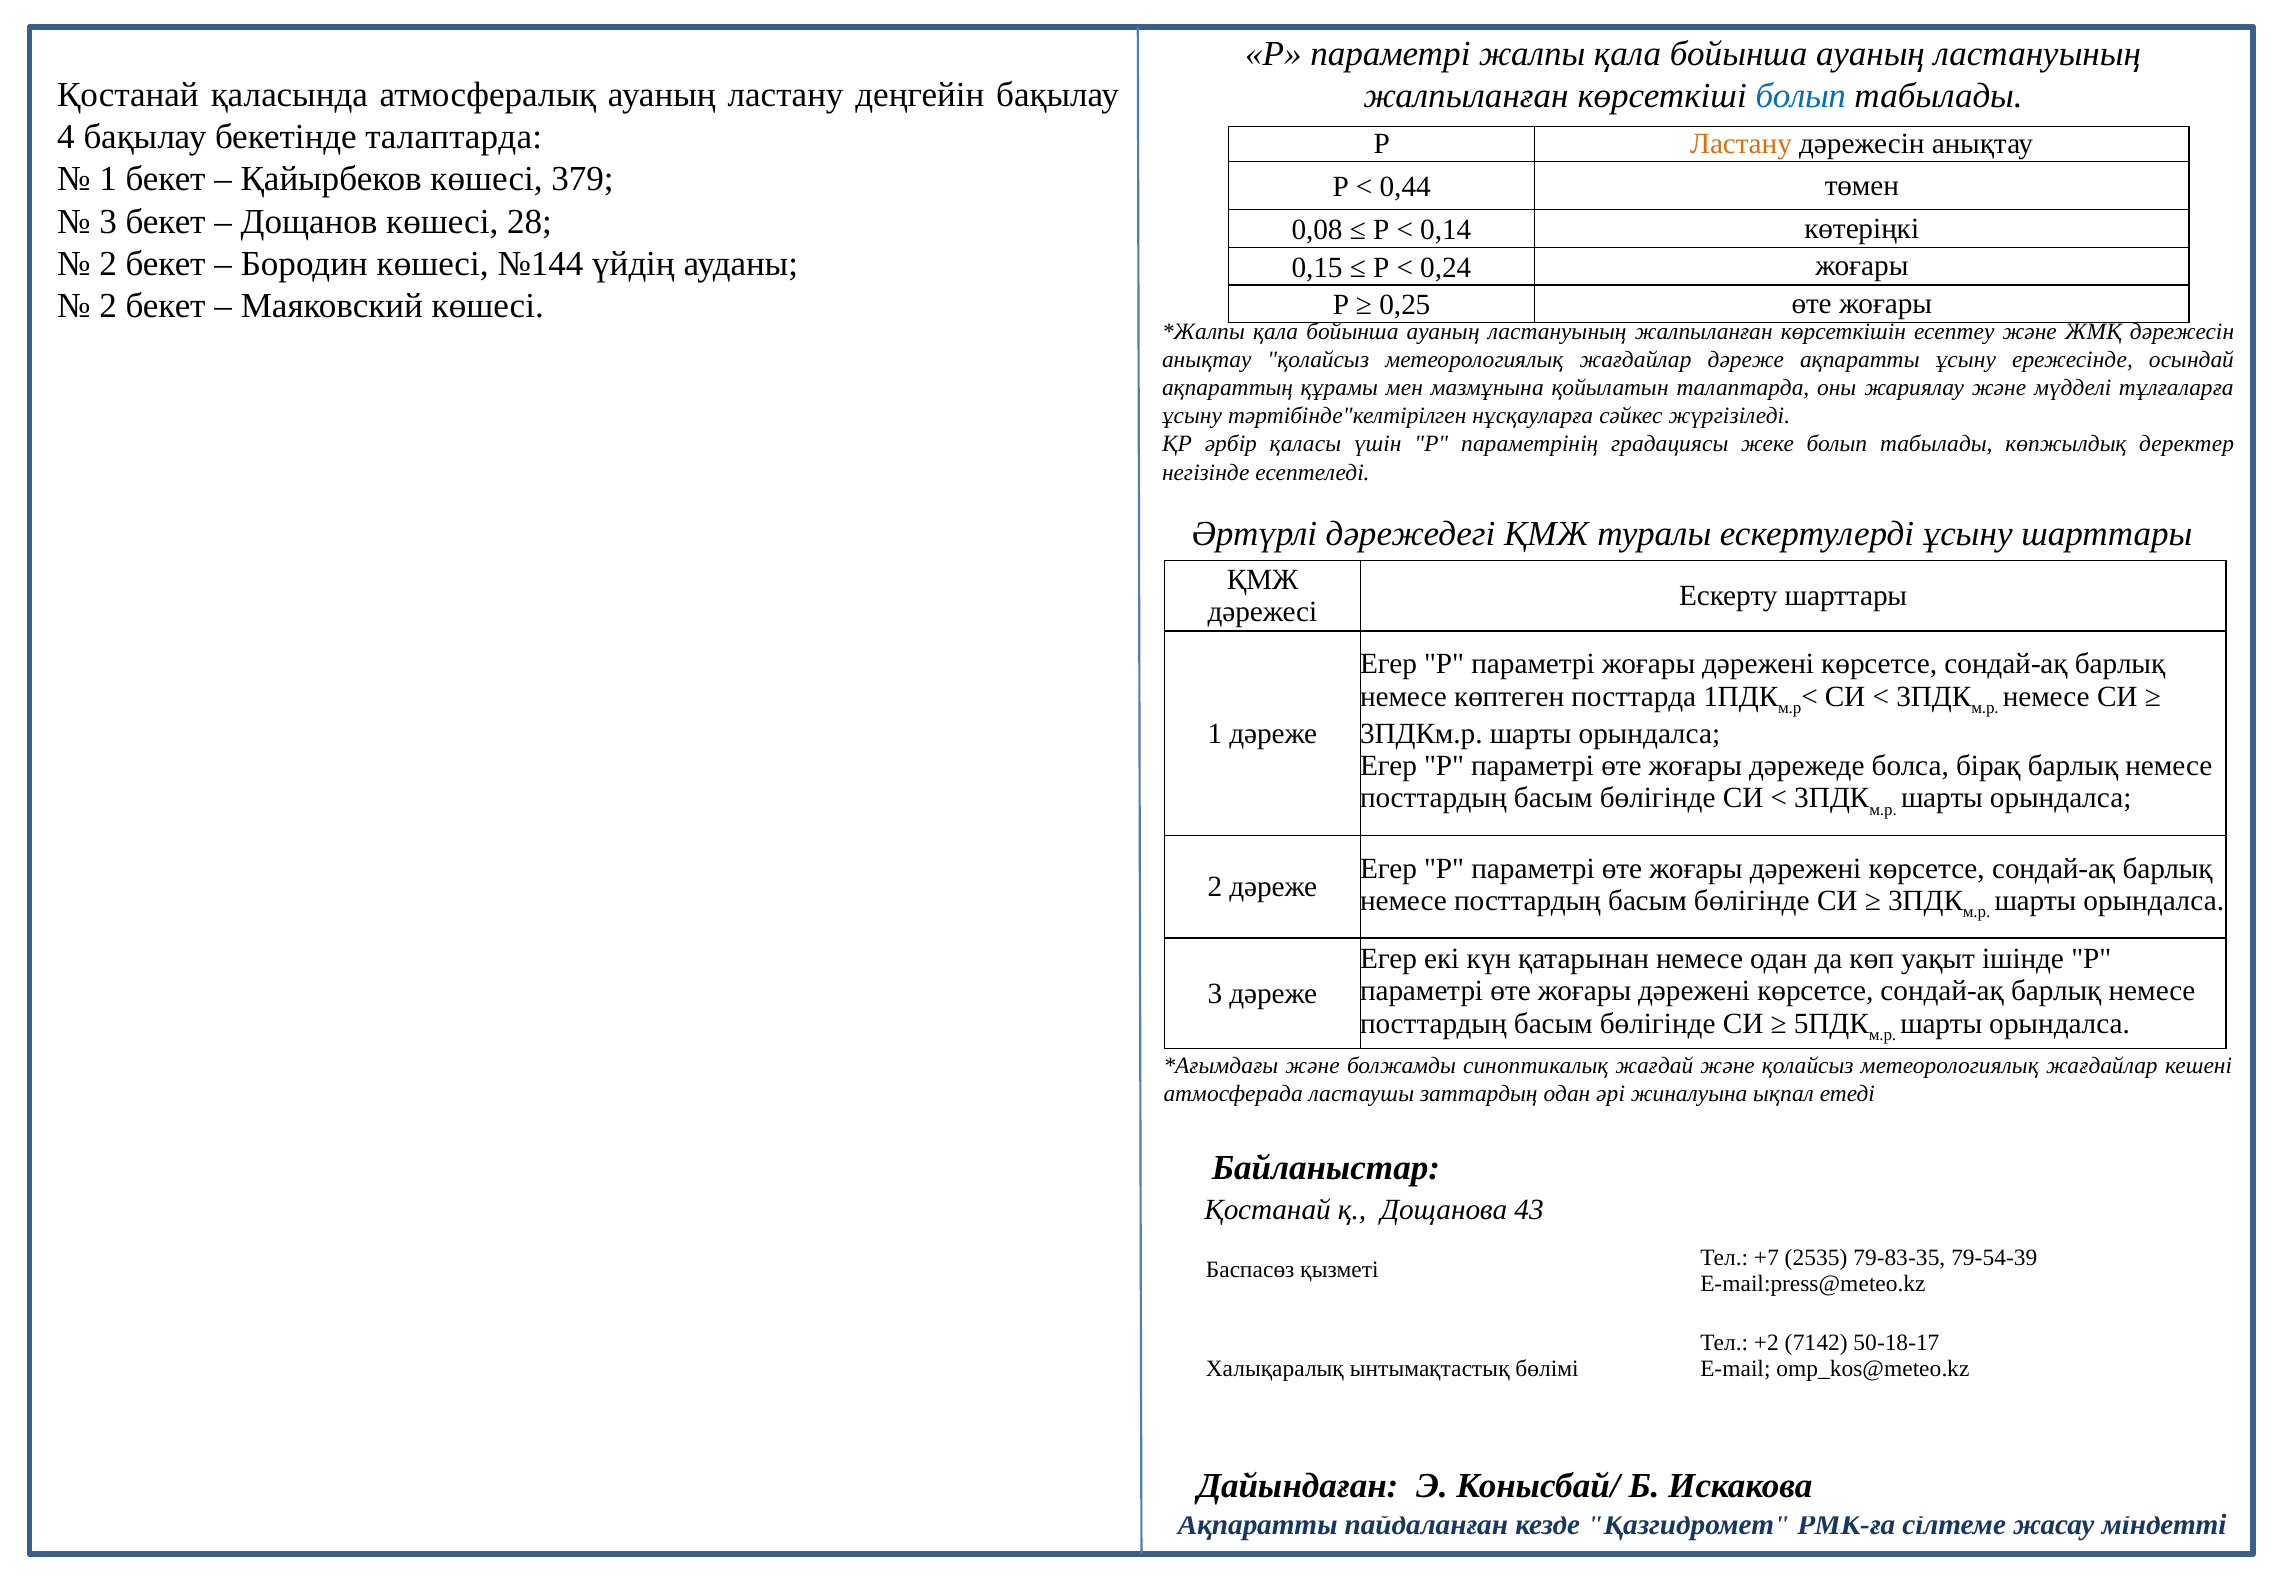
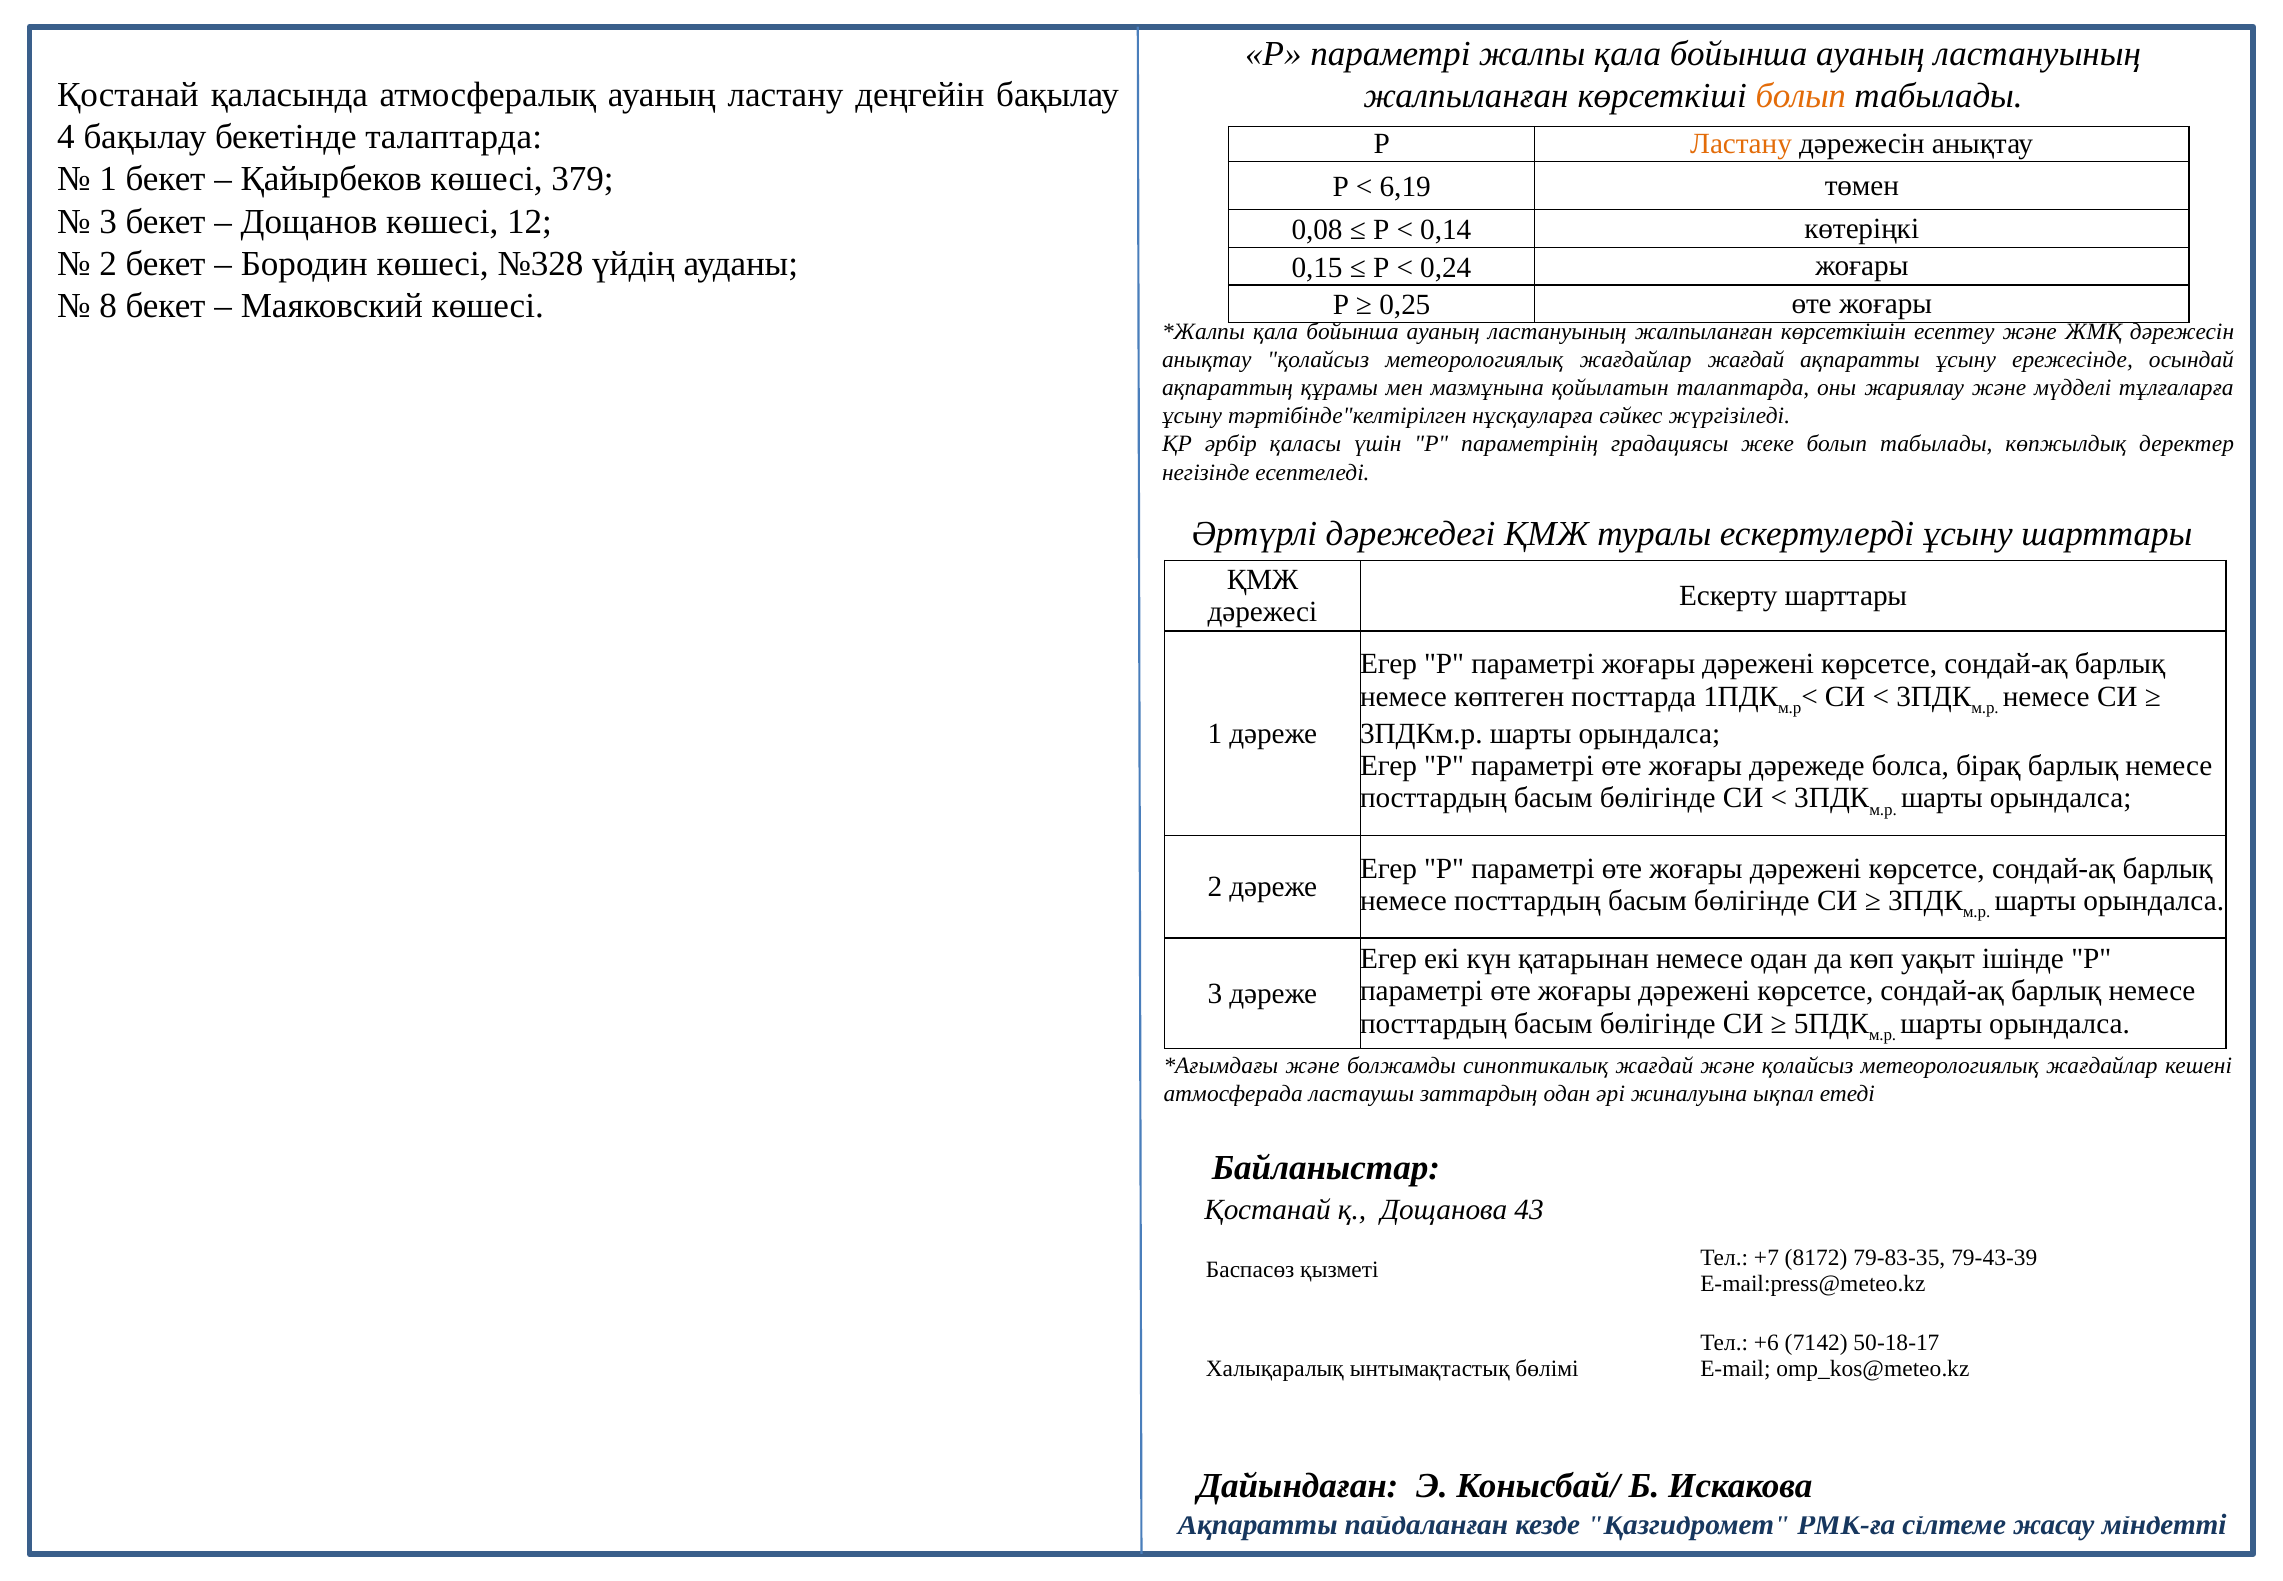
болып at (1801, 96) colour: blue -> orange
0,44: 0,44 -> 6,19
28: 28 -> 12
№144: №144 -> №328
2 at (108, 306): 2 -> 8
жағдайлар дәреже: дәреже -> жағдай
2535: 2535 -> 8172
79-54-39: 79-54-39 -> 79-43-39
+2: +2 -> +6
